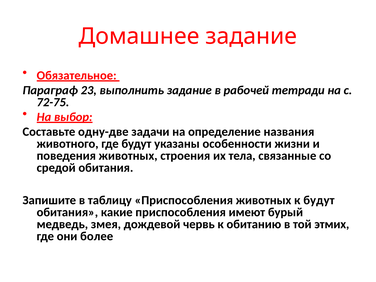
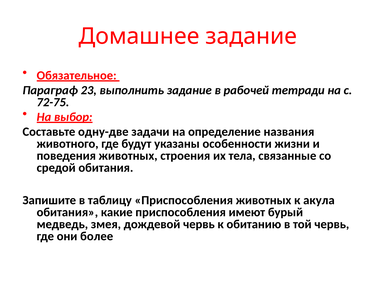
к будут: будут -> акула
той этмих: этмих -> червь
